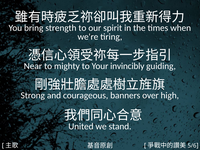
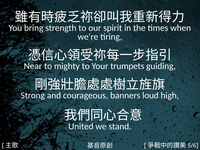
invincibly: invincibly -> trumpets
over: over -> loud
